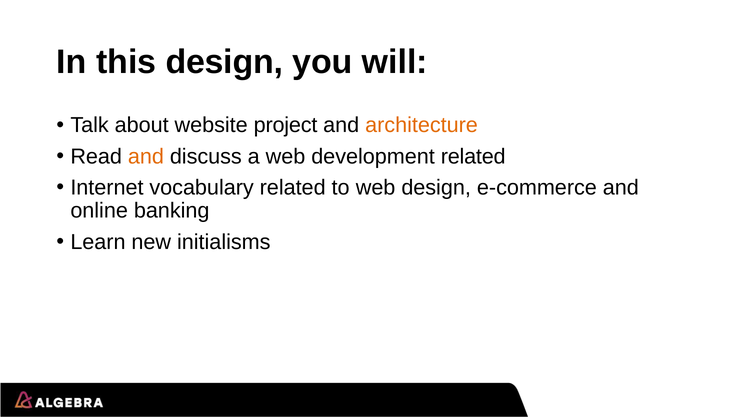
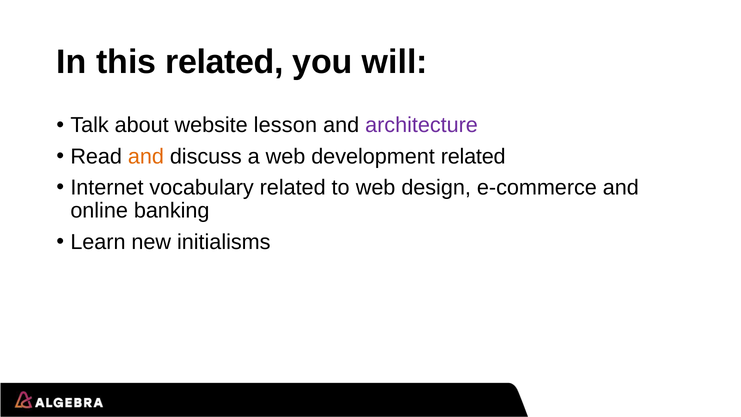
this design: design -> related
project: project -> lesson
architecture colour: orange -> purple
